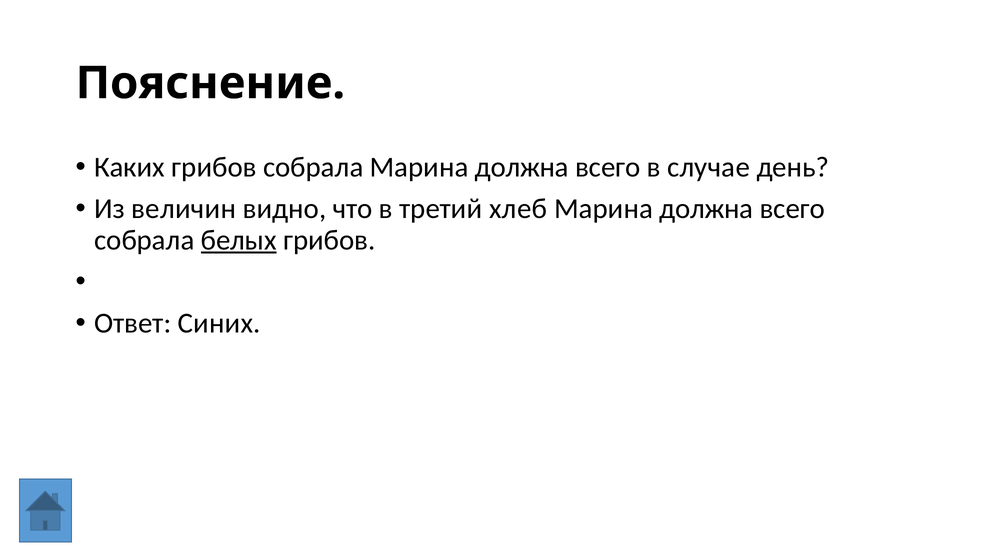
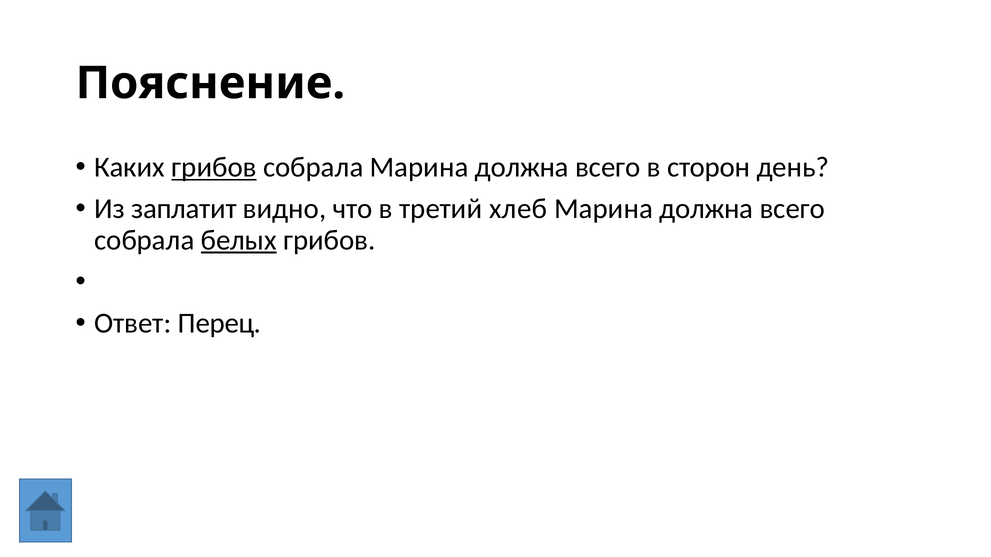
грибов at (214, 168) underline: none -> present
случае: случае -> сторон
величин: величин -> заплатит
Синих: Синих -> Перец
